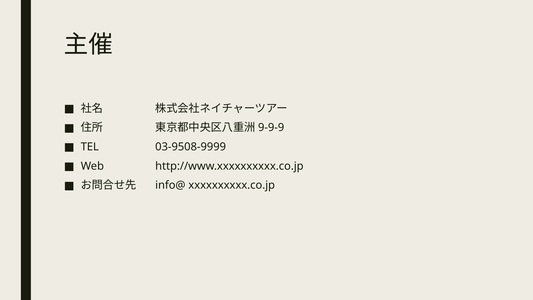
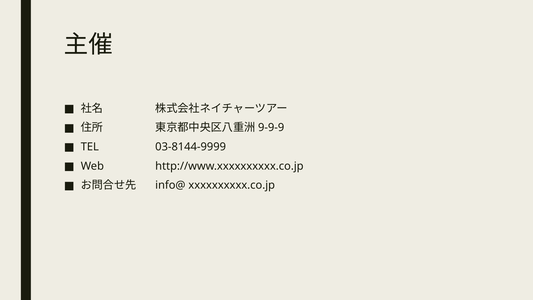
03-9508-9999: 03-9508-9999 -> 03-8144-9999
